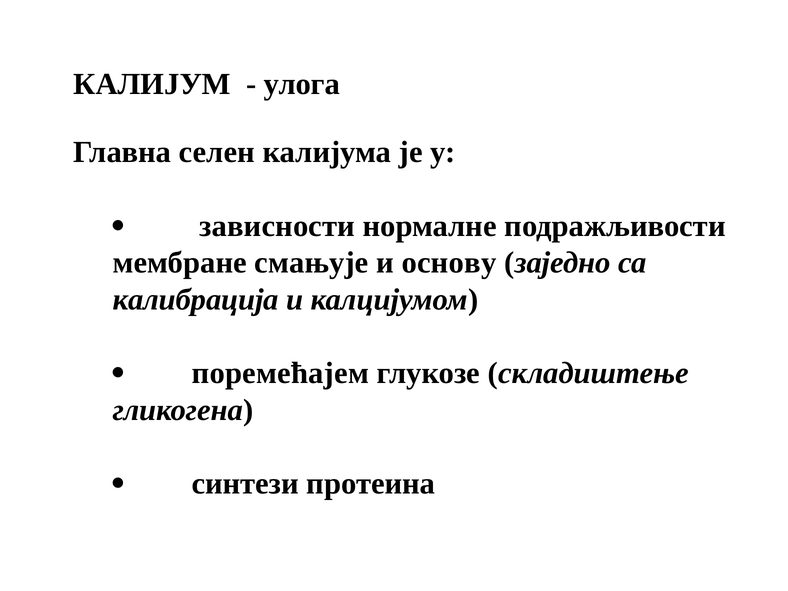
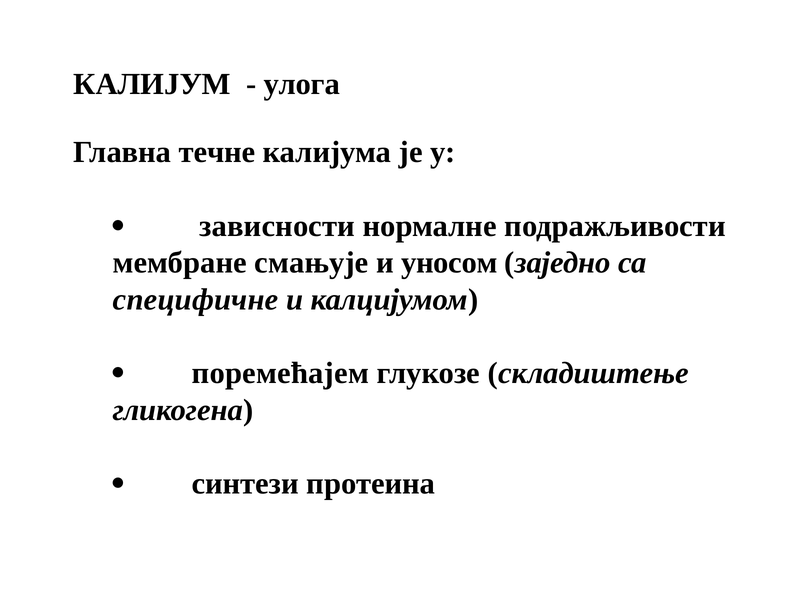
селен: селен -> течне
основу: основу -> уносом
калибрација: калибрација -> специфичне
